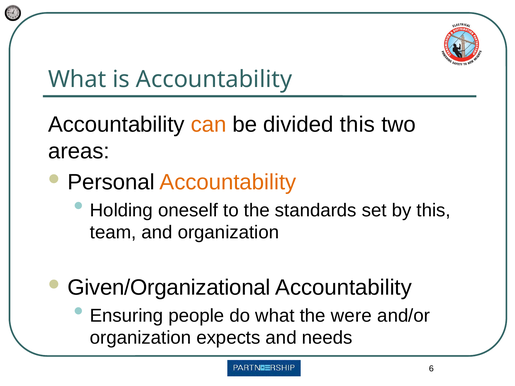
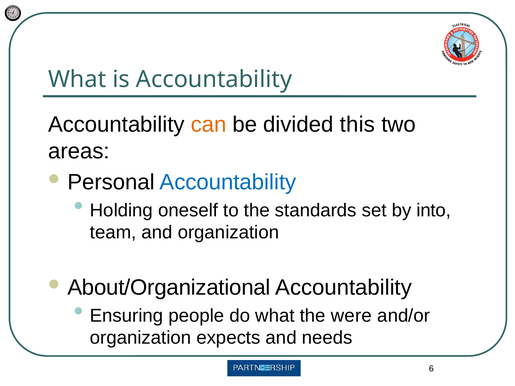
Accountability at (228, 182) colour: orange -> blue
by this: this -> into
Given/Organizational: Given/Organizational -> About/Organizational
